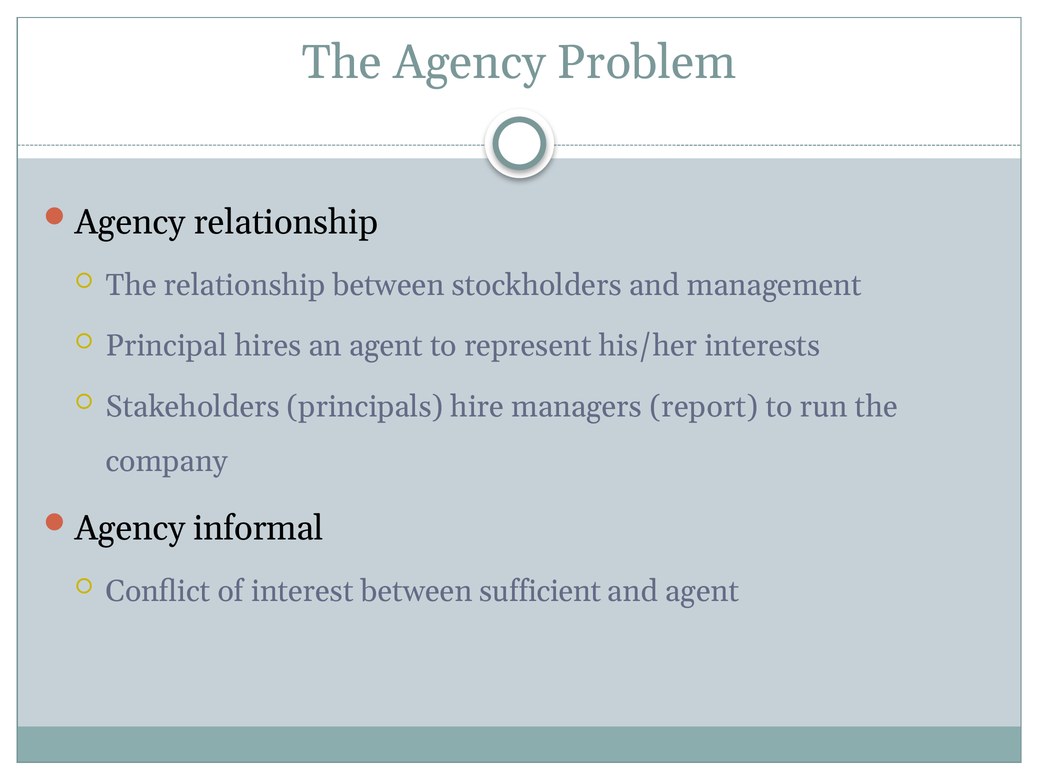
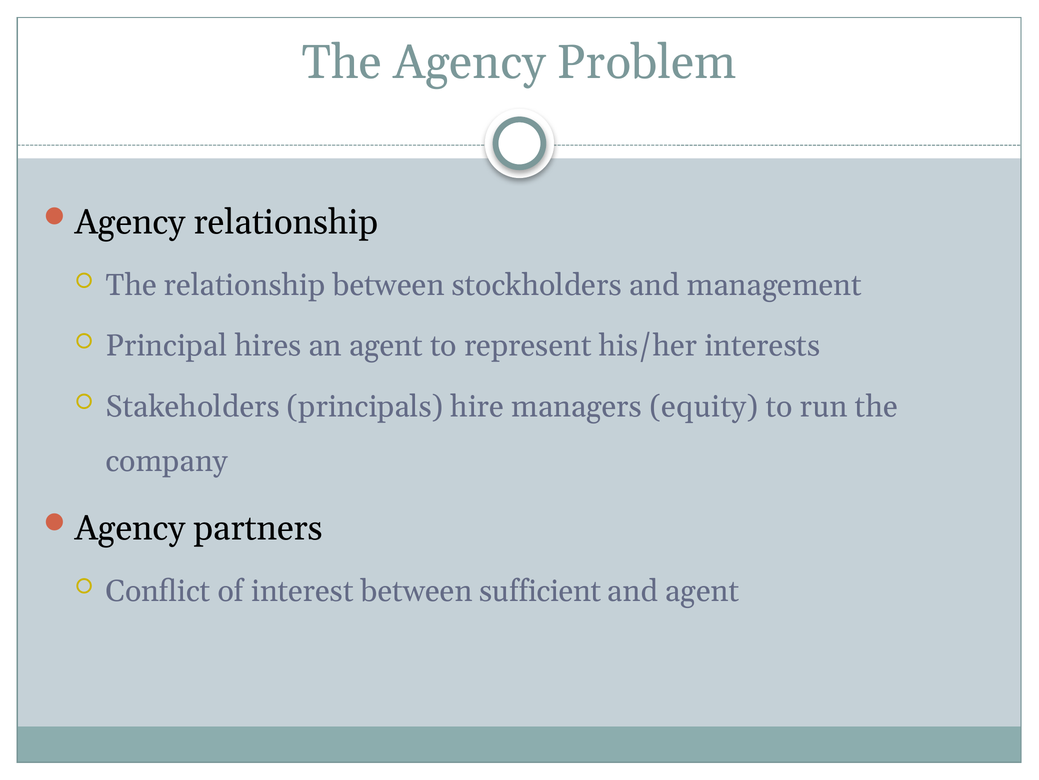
report: report -> equity
informal: informal -> partners
